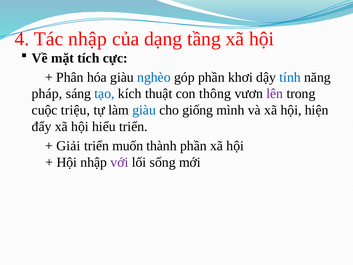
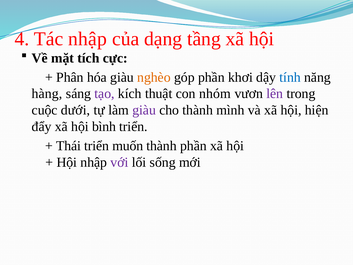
nghèo colour: blue -> orange
pháp: pháp -> hàng
tạo colour: blue -> purple
thông: thông -> nhóm
triệu: triệu -> dưới
giàu at (144, 110) colour: blue -> purple
cho giống: giống -> thành
hiểu: hiểu -> bình
Giải: Giải -> Thái
